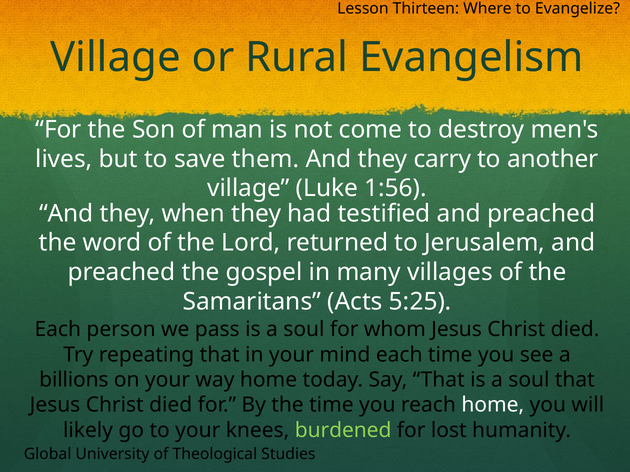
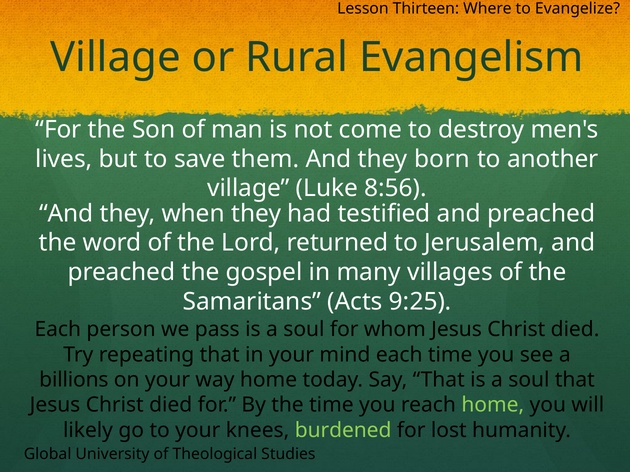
carry: carry -> born
1:56: 1:56 -> 8:56
5:25: 5:25 -> 9:25
home at (493, 405) colour: white -> light green
